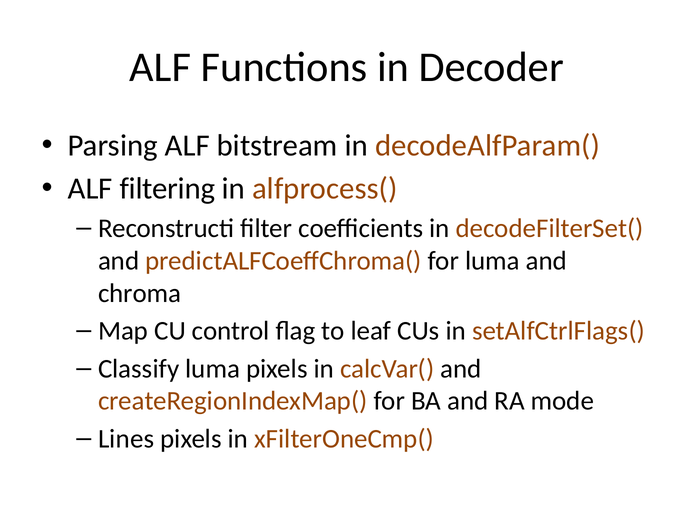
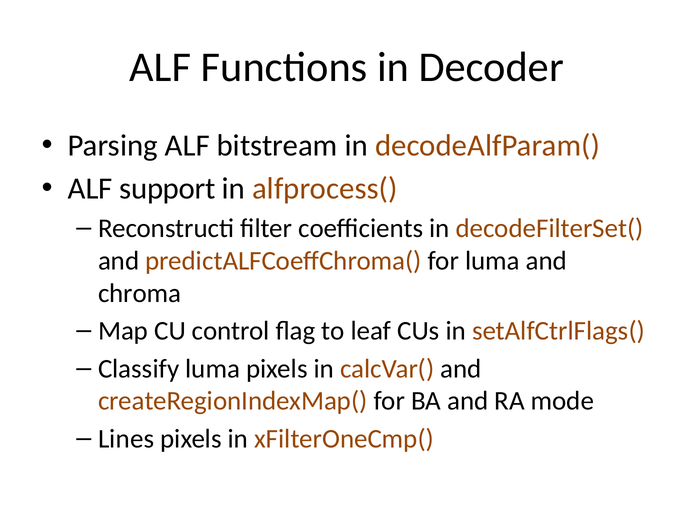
filtering: filtering -> support
